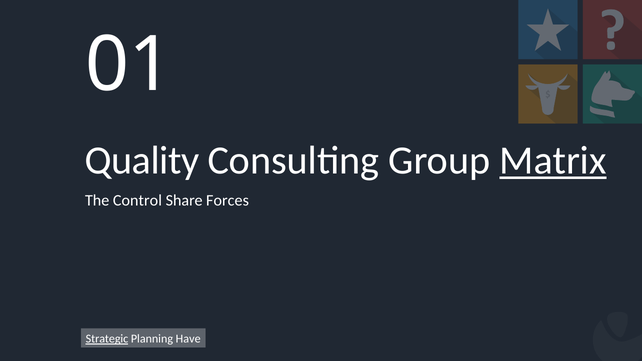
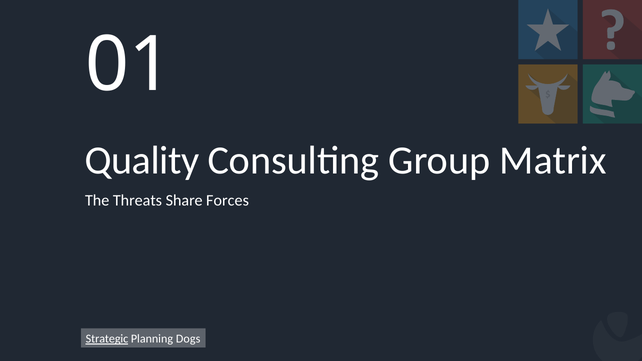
Matrix underline: present -> none
Control: Control -> Threats
Have: Have -> Dogs
